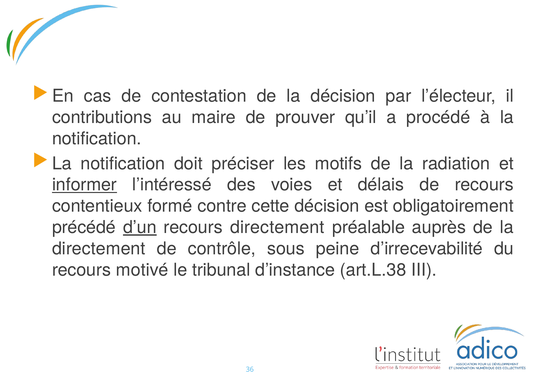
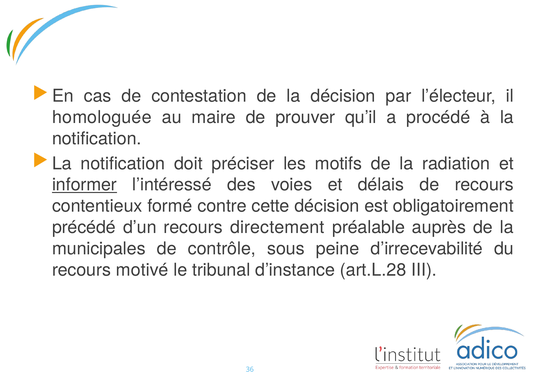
contributions: contributions -> homologuée
d’un underline: present -> none
directement at (99, 249): directement -> municipales
art.L.38: art.L.38 -> art.L.28
